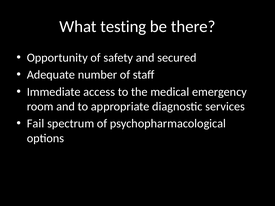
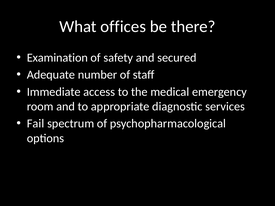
testing: testing -> offices
Opportunity: Opportunity -> Examination
